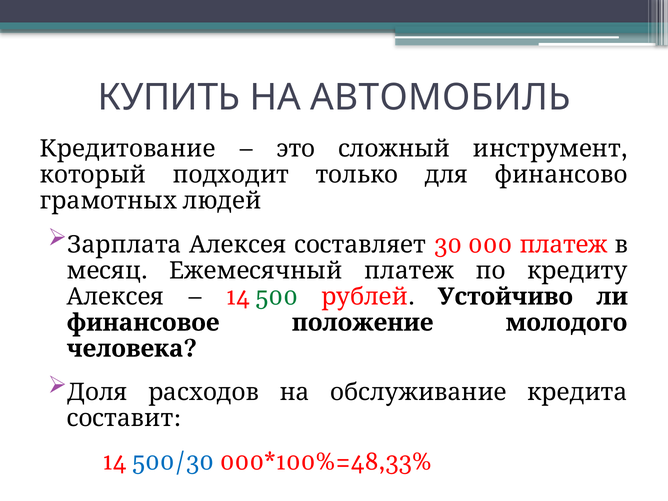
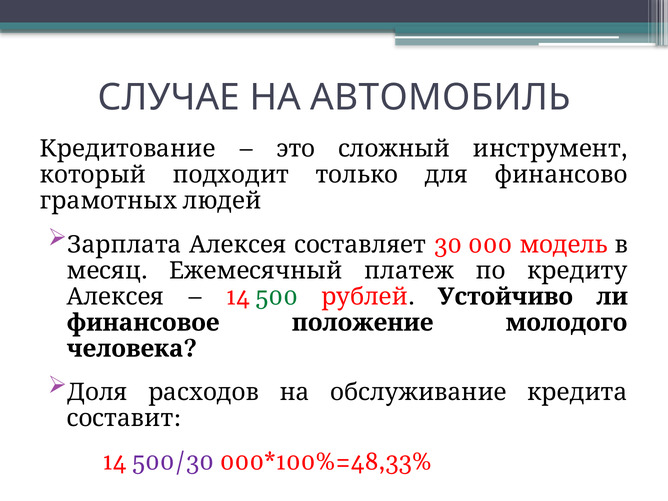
КУПИТЬ: КУПИТЬ -> СЛУЧАЕ
000 платеж: платеж -> модель
500/30 colour: blue -> purple
